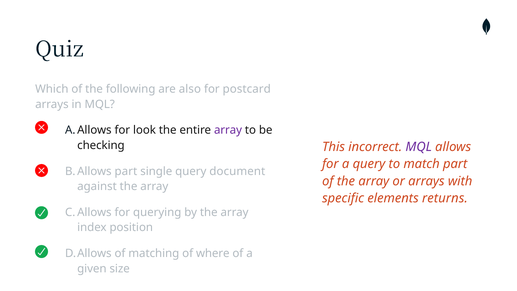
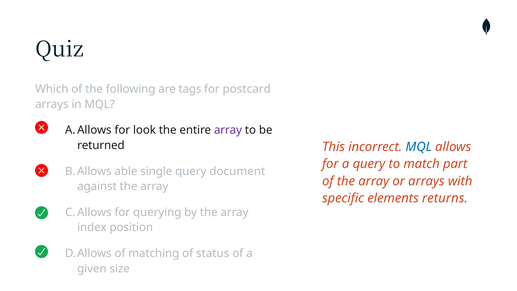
also: also -> tags
checking: checking -> returned
MQL at (419, 147) colour: purple -> blue
part at (126, 171): part -> able
where: where -> status
